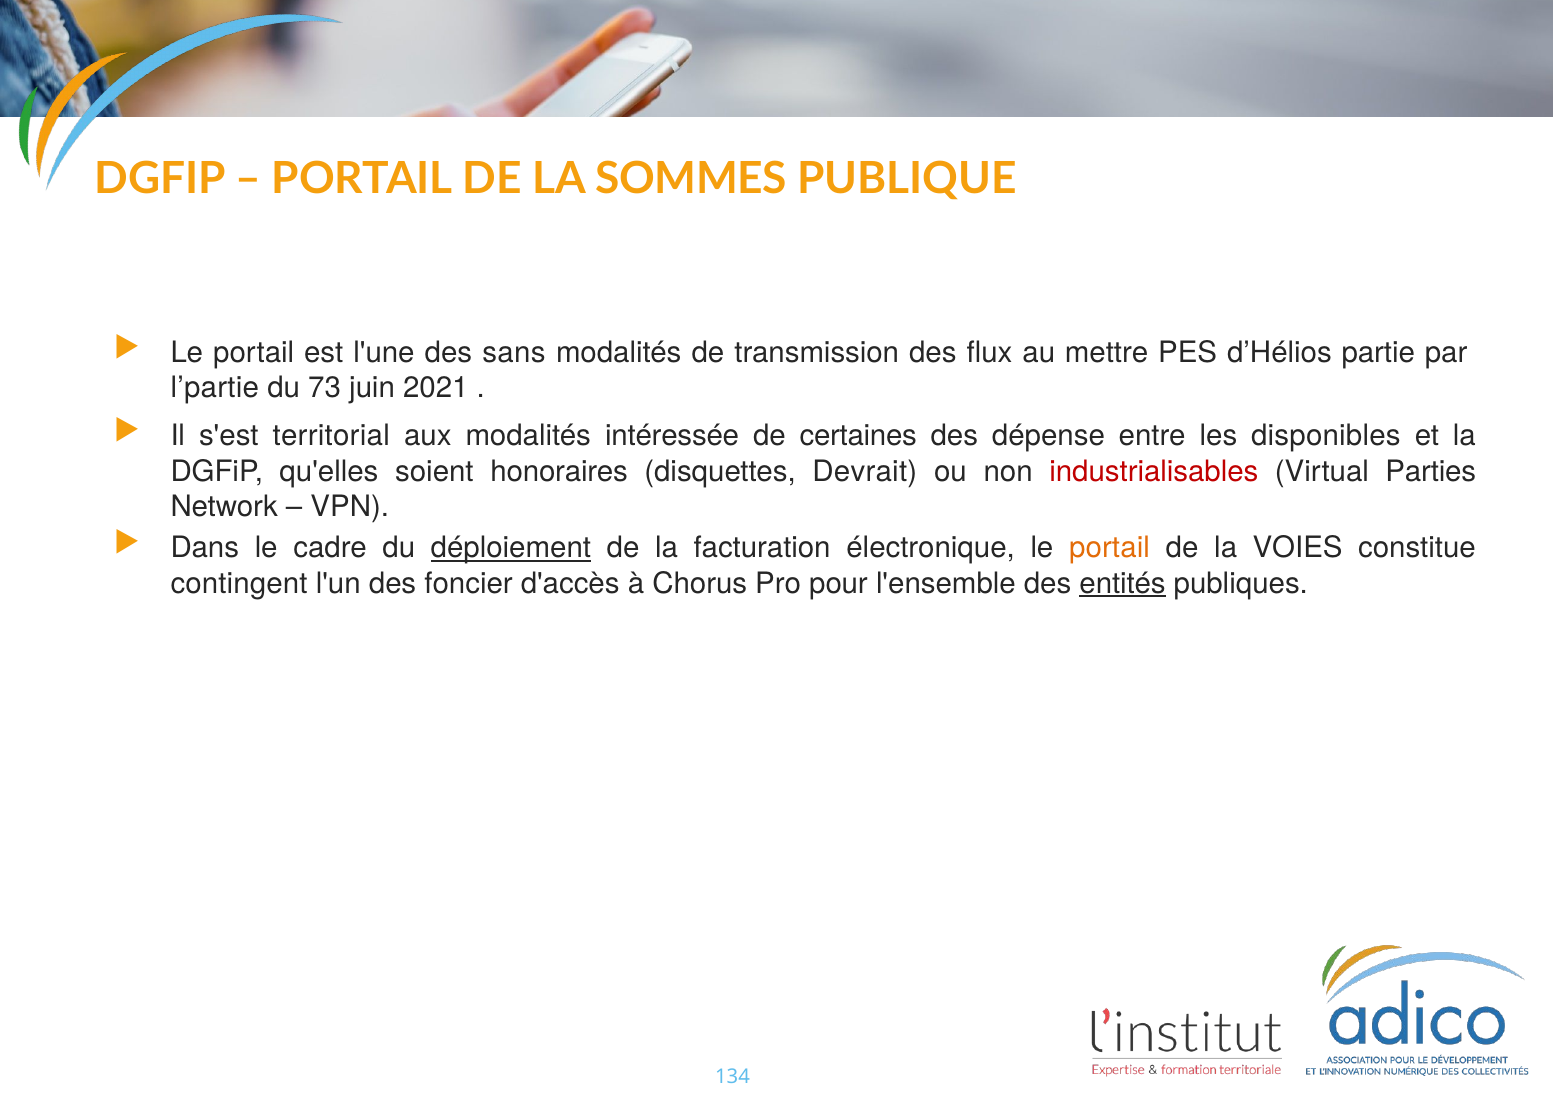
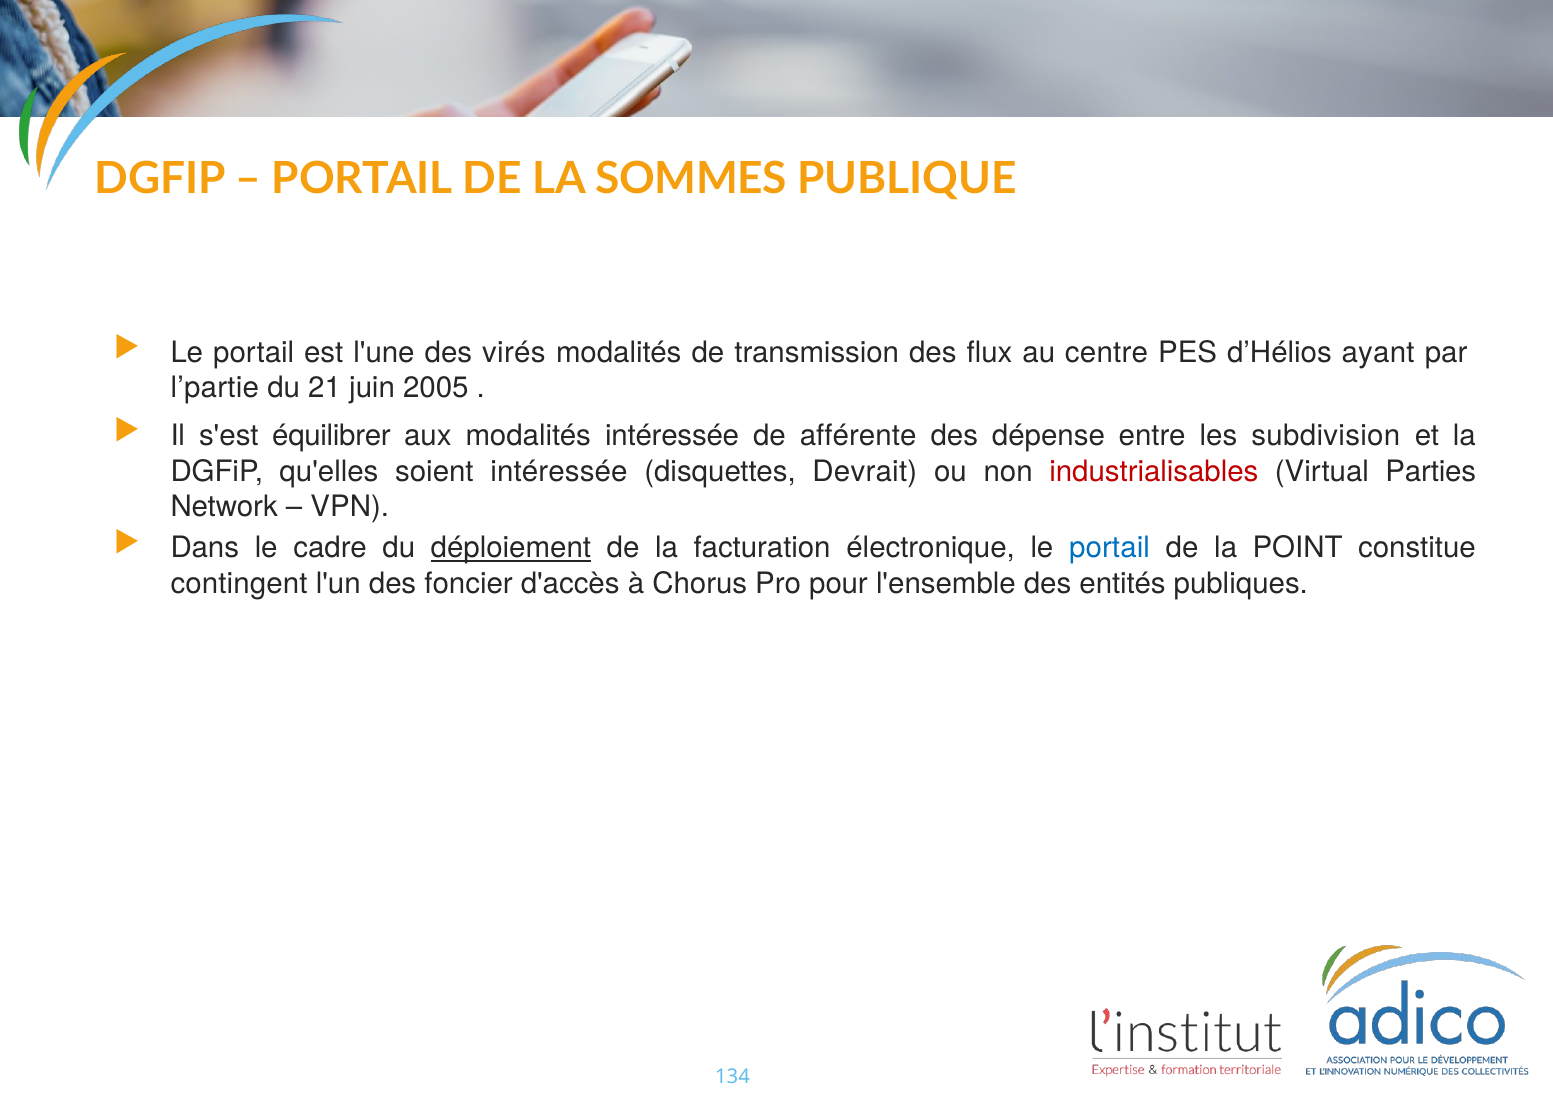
sans: sans -> virés
mettre: mettre -> centre
partie: partie -> ayant
73: 73 -> 21
2021: 2021 -> 2005
territorial: territorial -> équilibrer
certaines: certaines -> afférente
disponibles: disponibles -> subdivision
soient honoraires: honoraires -> intéressée
portail at (1110, 548) colour: orange -> blue
VOIES: VOIES -> POINT
entités underline: present -> none
